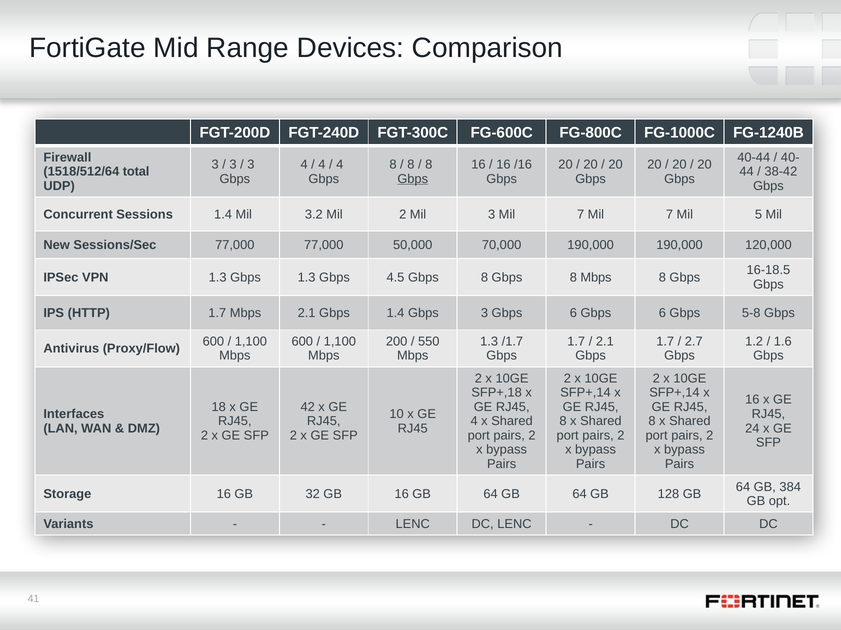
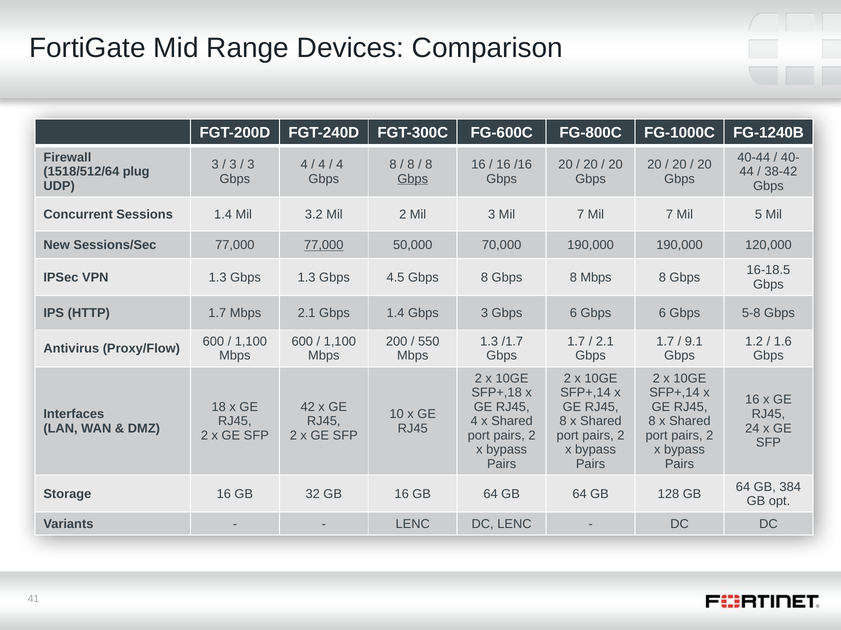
total: total -> plug
77,000 at (324, 245) underline: none -> present
2.7: 2.7 -> 9.1
